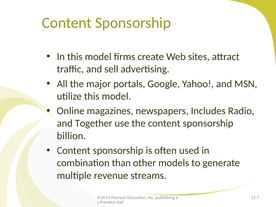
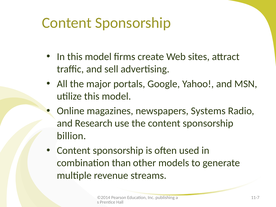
Includes: Includes -> Systems
Together: Together -> Research
